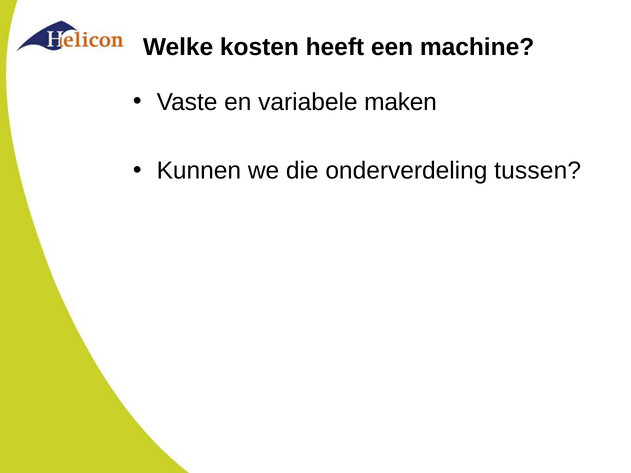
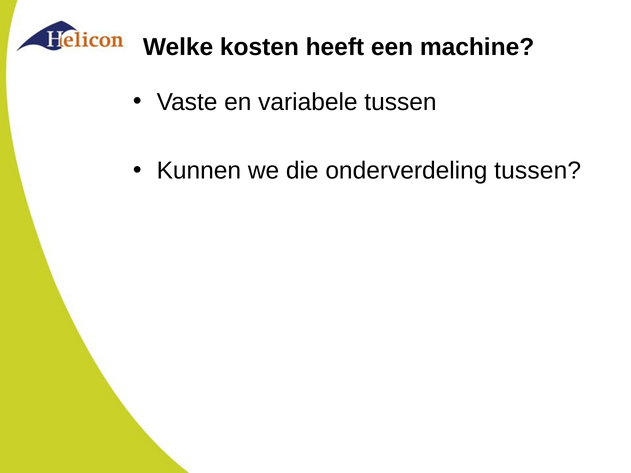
variabele maken: maken -> tussen
